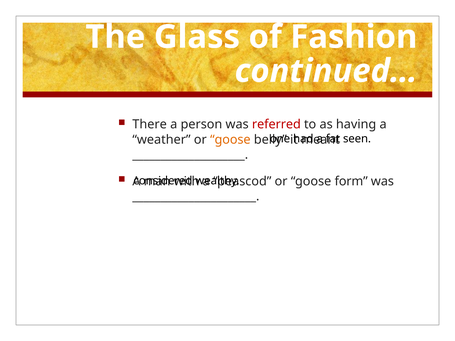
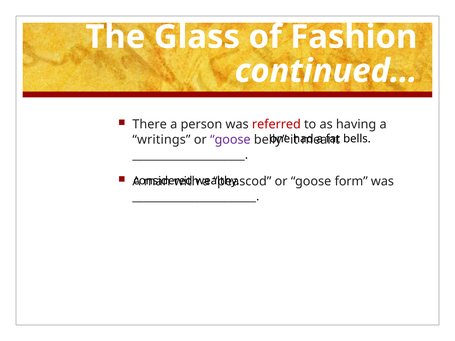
seen: seen -> bells
weather: weather -> writings
goose at (230, 140) colour: orange -> purple
